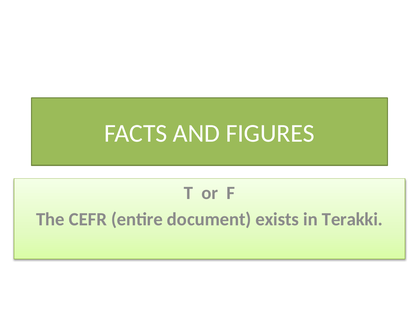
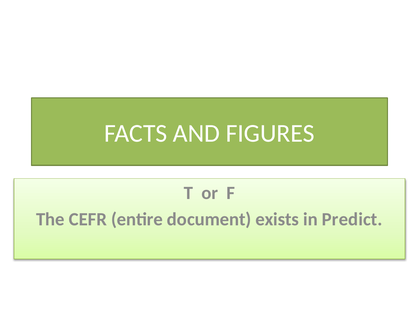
Terakki: Terakki -> Predict
